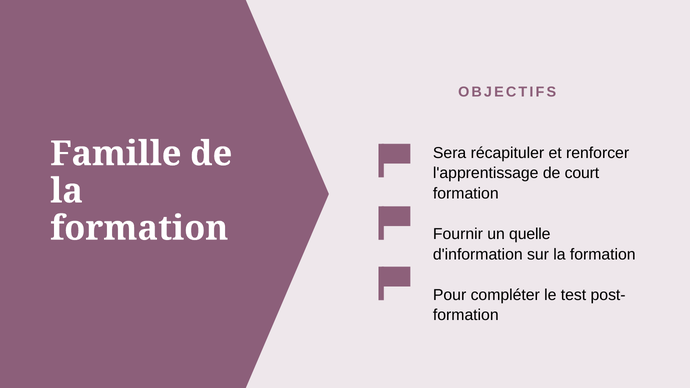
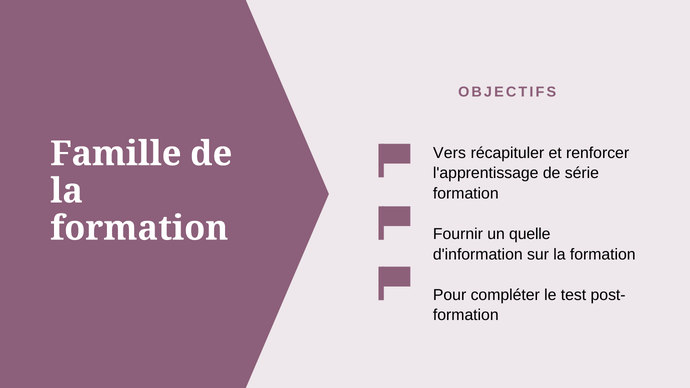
Sera: Sera -> Vers
court: court -> série
